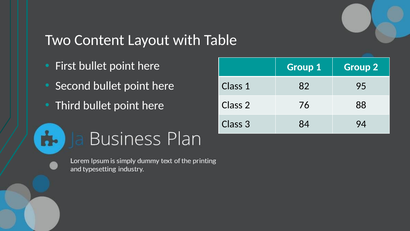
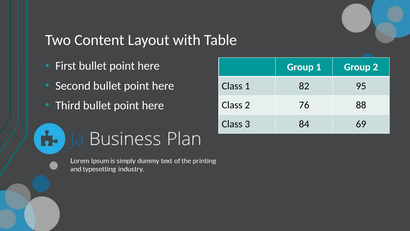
94: 94 -> 69
